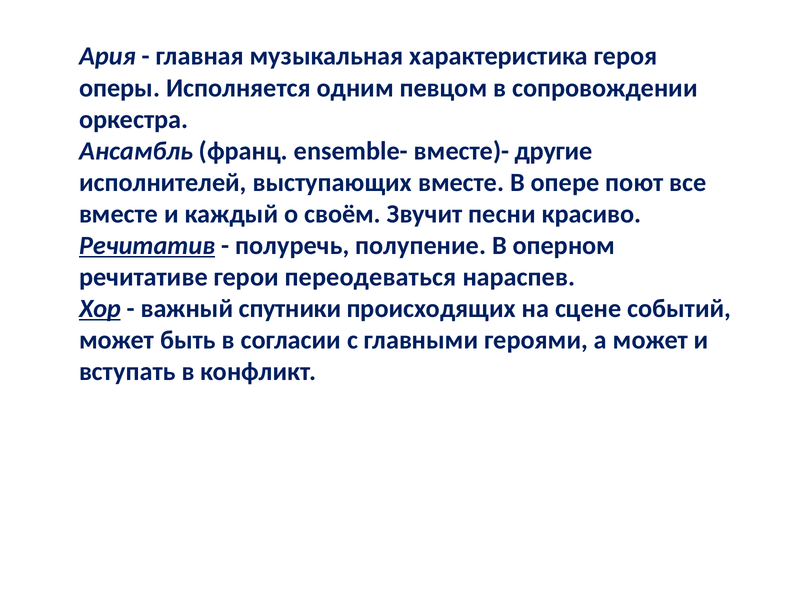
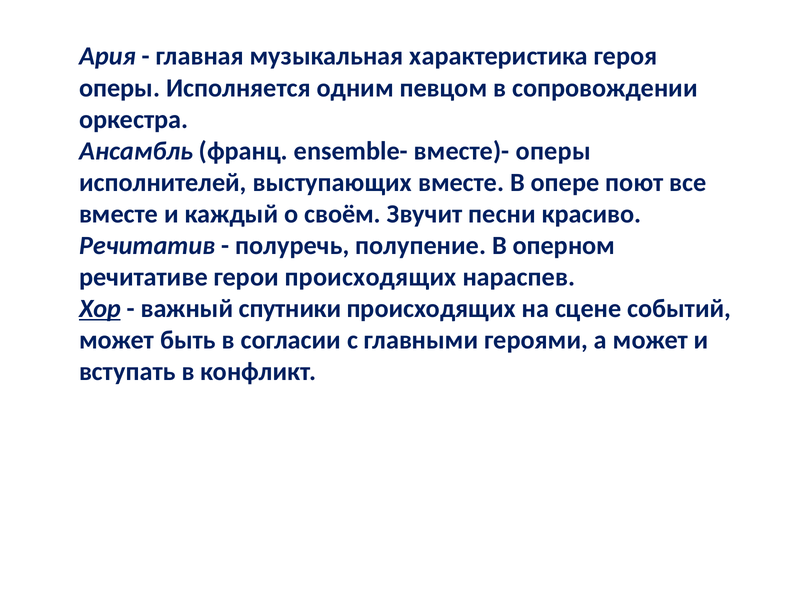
вместе)- другие: другие -> оперы
Речитатив underline: present -> none
герои переодеваться: переодеваться -> происходящих
